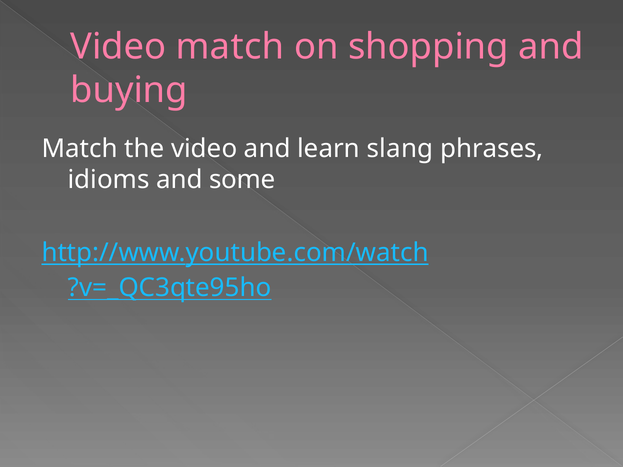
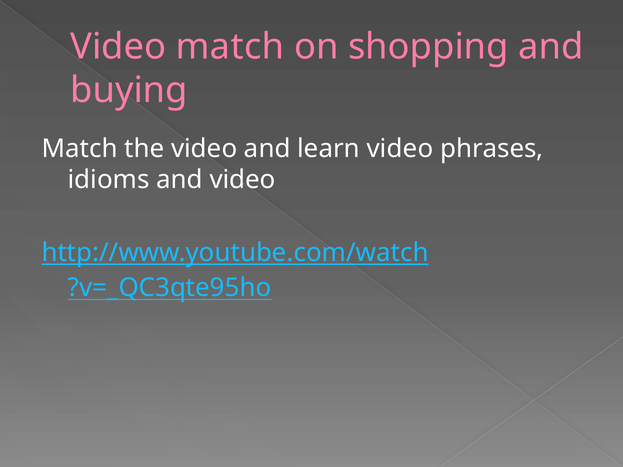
learn slang: slang -> video
and some: some -> video
